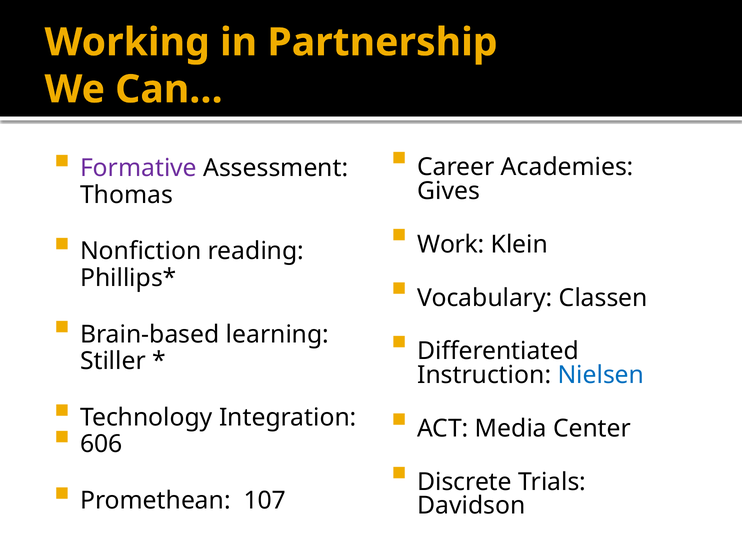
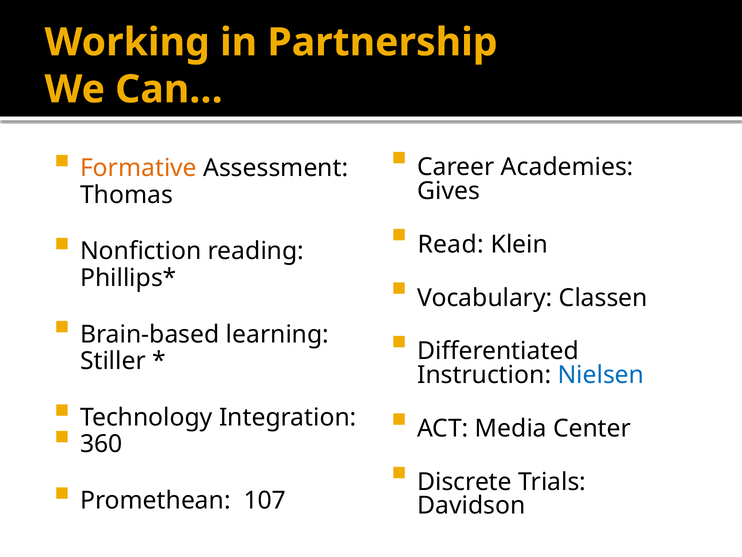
Formative colour: purple -> orange
Work: Work -> Read
606: 606 -> 360
